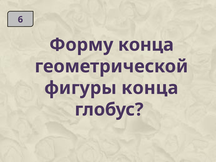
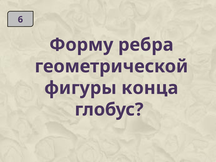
Форму конца: конца -> ребра
